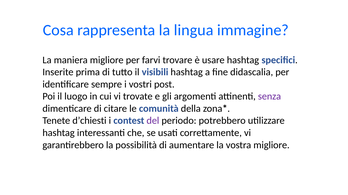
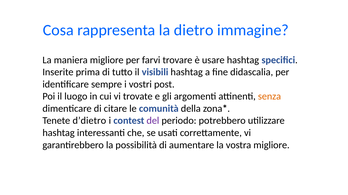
lingua: lingua -> dietro
senza colour: purple -> orange
d’chiesti: d’chiesti -> d’dietro
